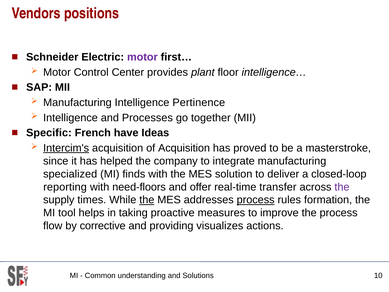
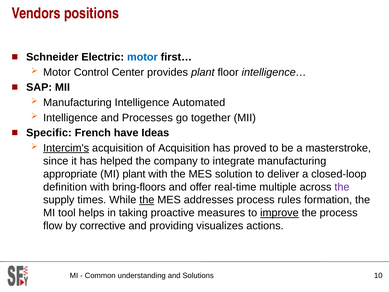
motor at (142, 57) colour: purple -> blue
Pertinence: Pertinence -> Automated
specialized: specialized -> appropriate
MI finds: finds -> plant
reporting: reporting -> definition
need-floors: need-floors -> bring-floors
transfer: transfer -> multiple
process at (256, 200) underline: present -> none
improve underline: none -> present
